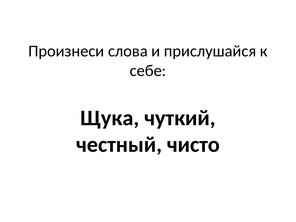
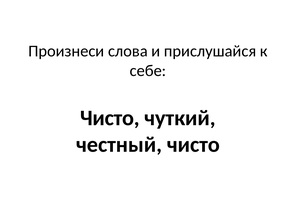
Щука at (110, 118): Щука -> Чисто
